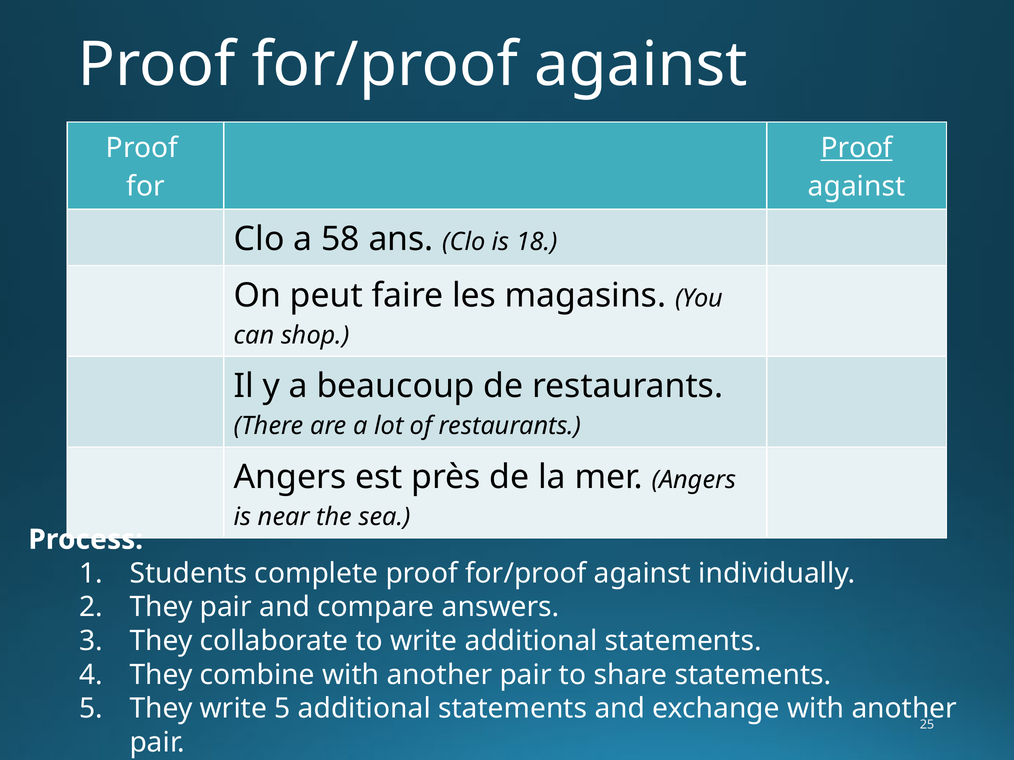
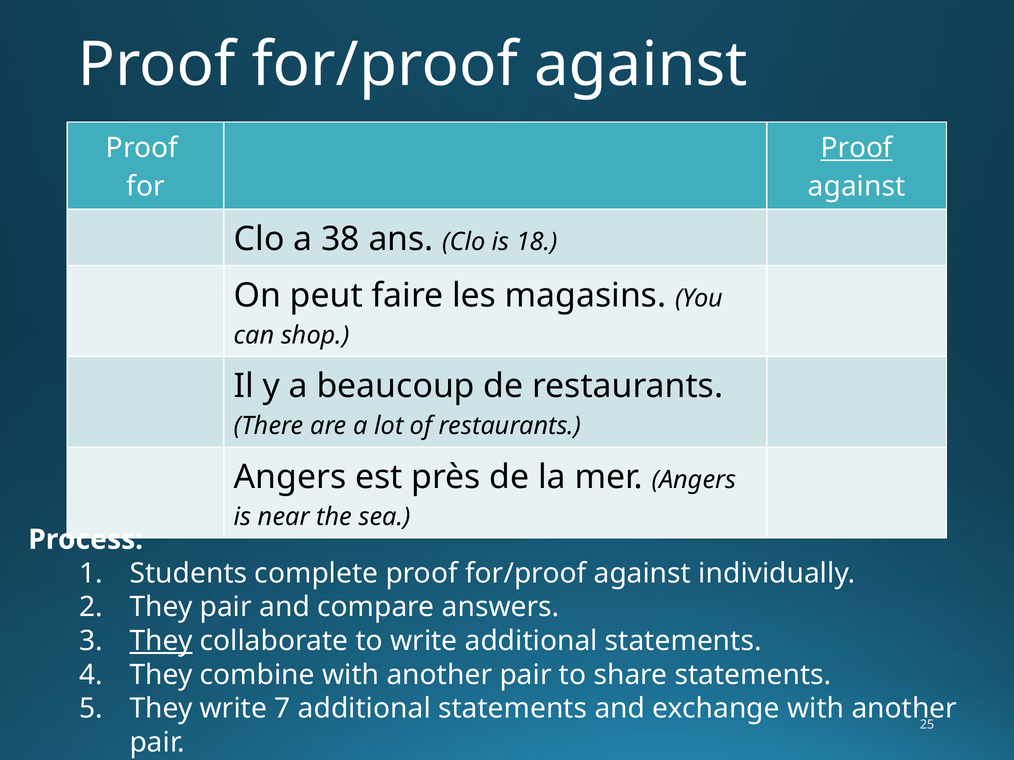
58: 58 -> 38
They at (161, 641) underline: none -> present
write 5: 5 -> 7
